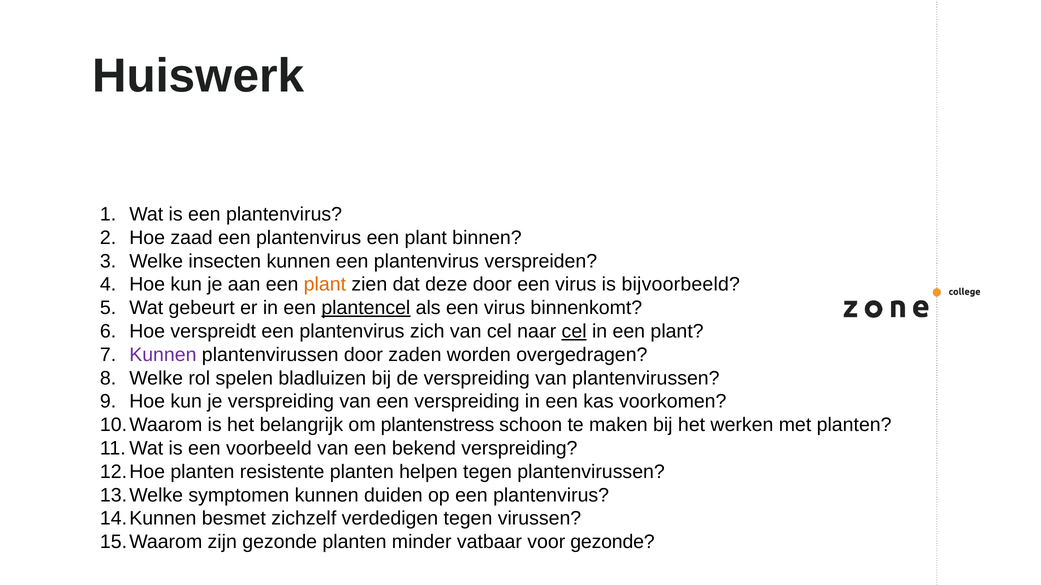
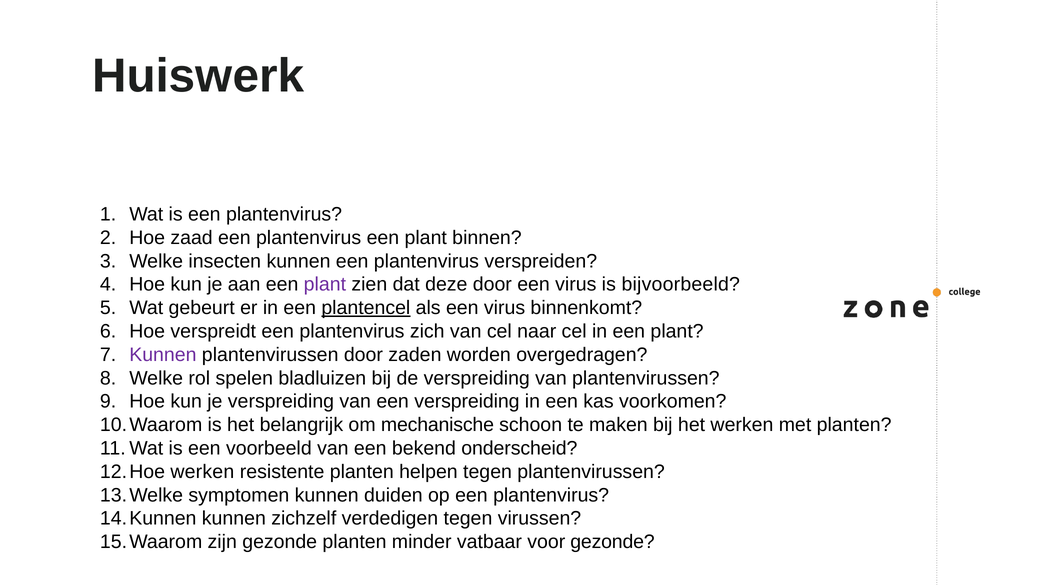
plant at (325, 285) colour: orange -> purple
cel at (574, 332) underline: present -> none
plantenstress: plantenstress -> mechanische
bekend verspreiding: verspreiding -> onderscheid
planten at (202, 472): planten -> werken
besmet at (234, 519): besmet -> kunnen
